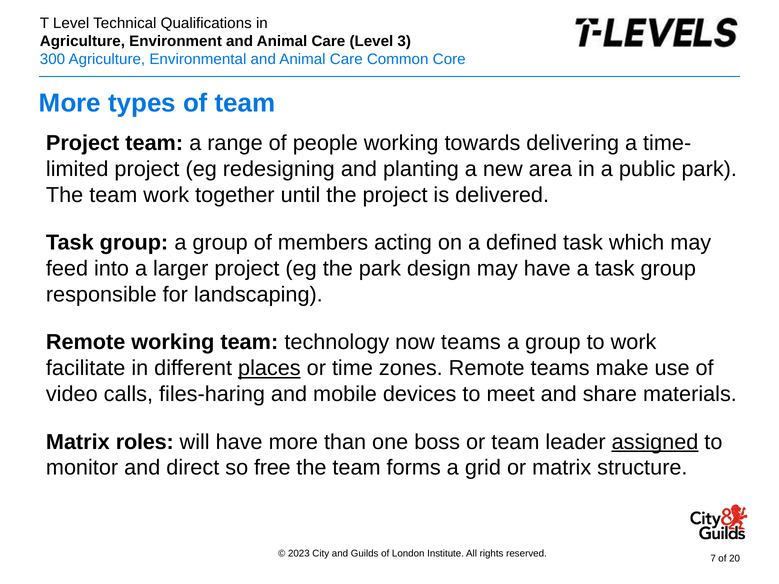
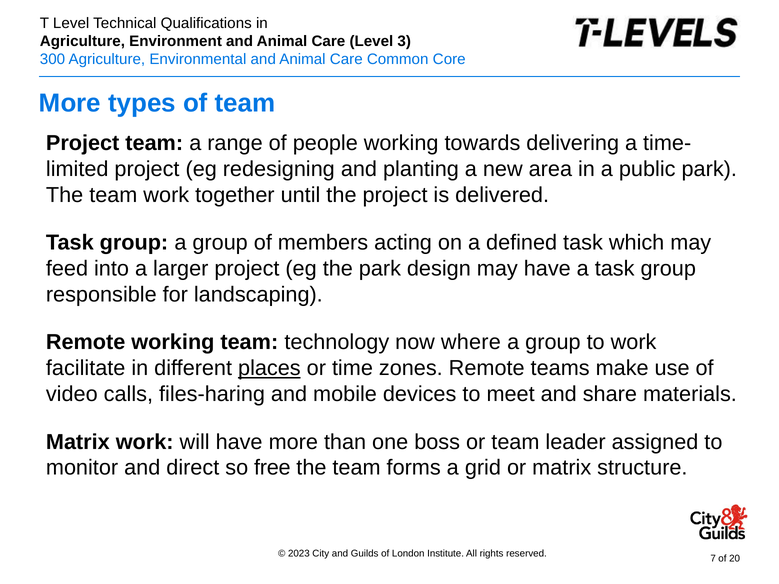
now teams: teams -> where
Matrix roles: roles -> work
assigned underline: present -> none
